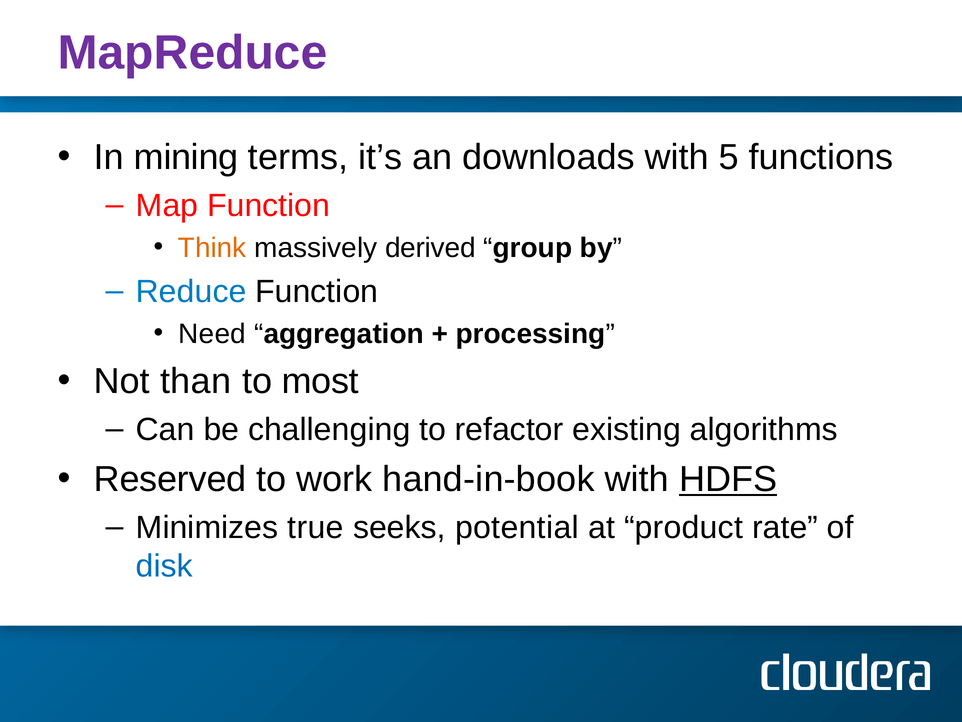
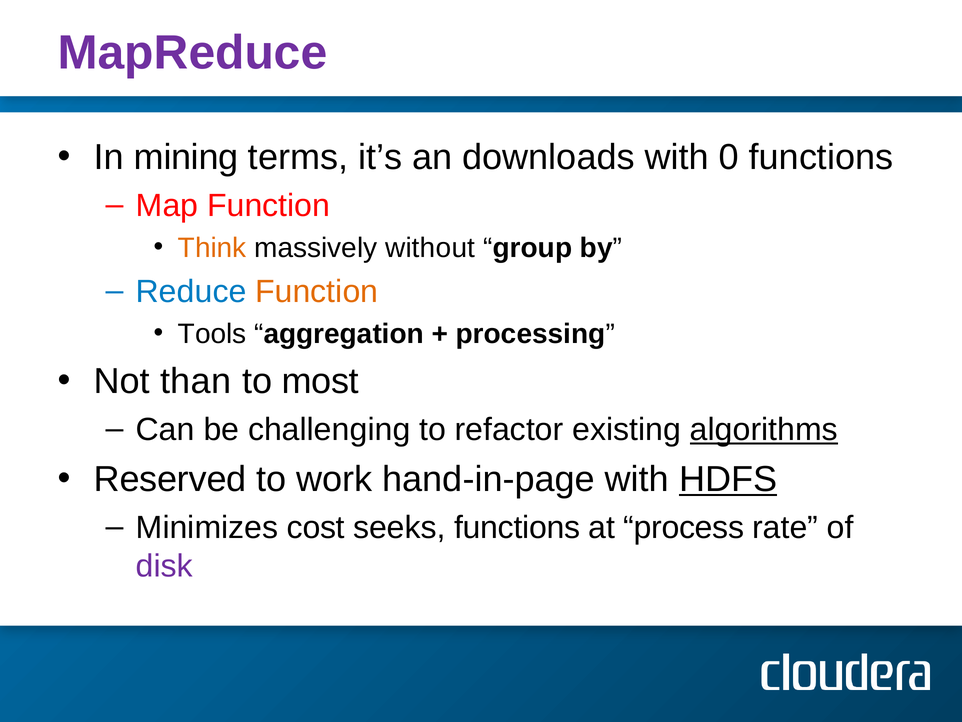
5: 5 -> 0
derived: derived -> without
Function at (317, 291) colour: black -> orange
Need: Need -> Tools
algorithms underline: none -> present
hand-in-book: hand-in-book -> hand-in-page
true: true -> cost
seeks potential: potential -> functions
product: product -> process
disk colour: blue -> purple
